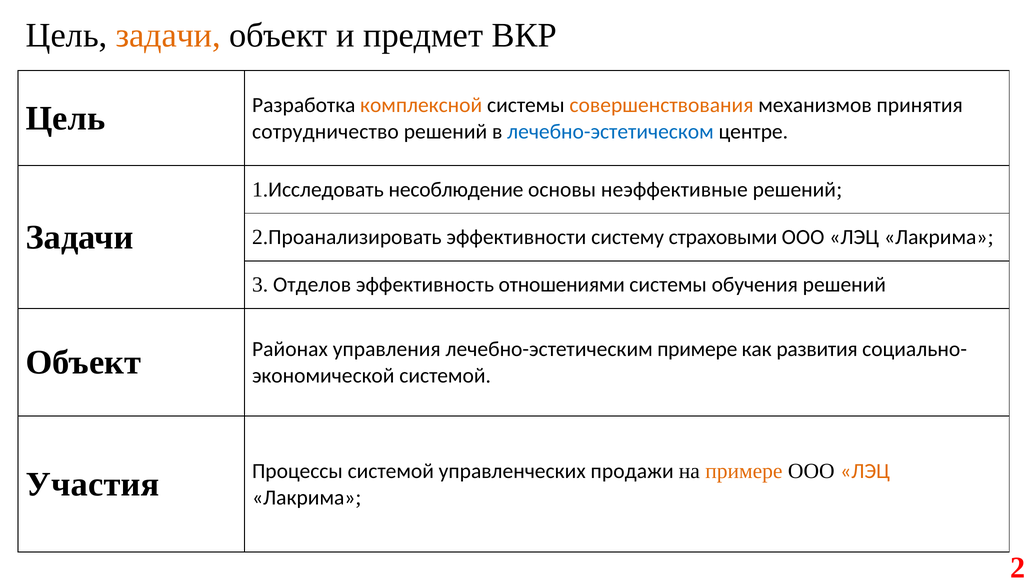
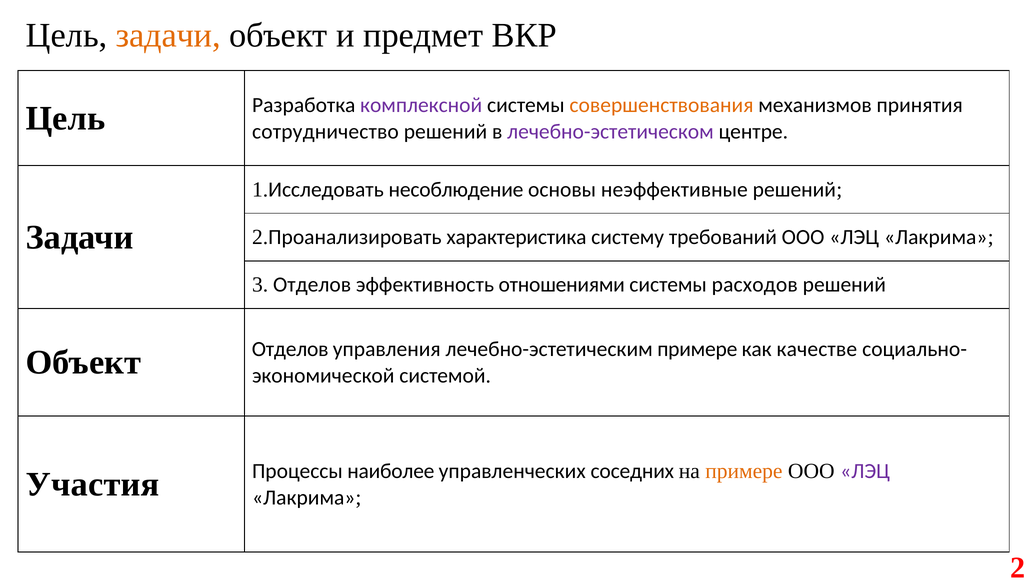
комплексной colour: orange -> purple
лечебно-эстетическом colour: blue -> purple
эффективности: эффективности -> характеристика
страховыми: страховыми -> требований
обучения: обучения -> расходов
Объект Районах: Районах -> Отделов
развития: развития -> качестве
Процессы системой: системой -> наиболее
продажи: продажи -> соседних
ЛЭЦ at (865, 471) colour: orange -> purple
